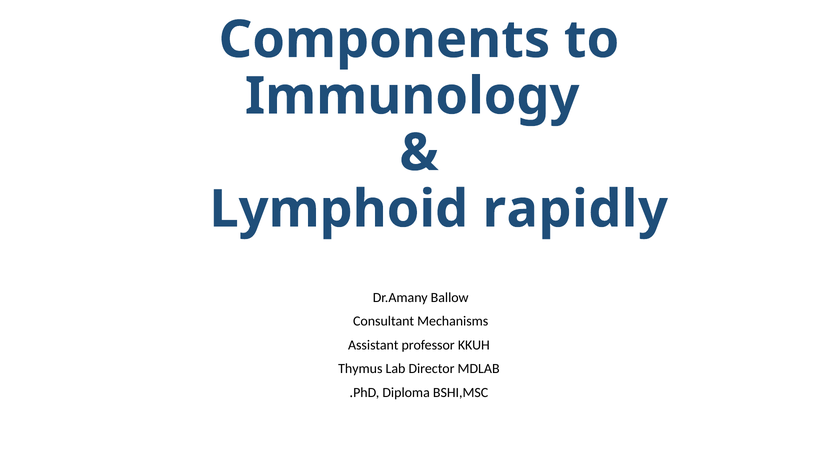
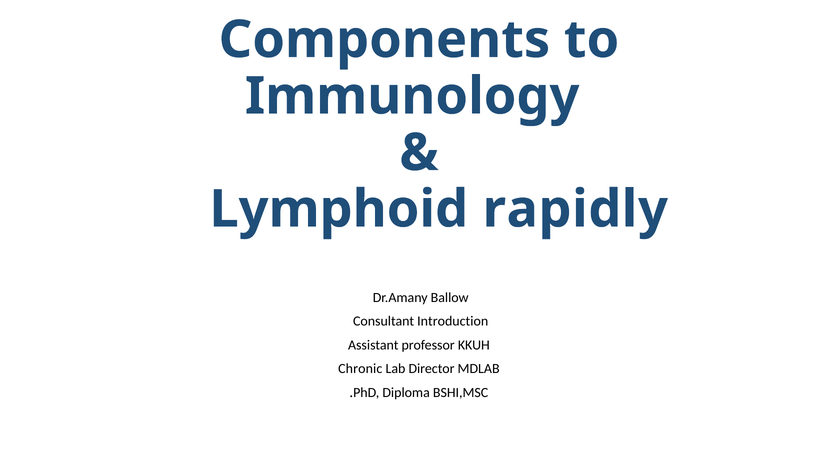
Mechanisms: Mechanisms -> Introduction
Thymus: Thymus -> Chronic
